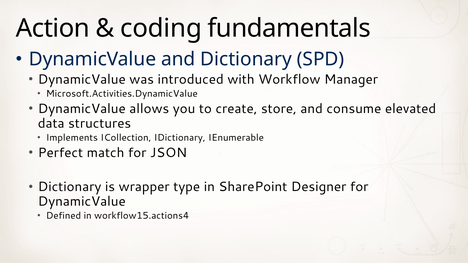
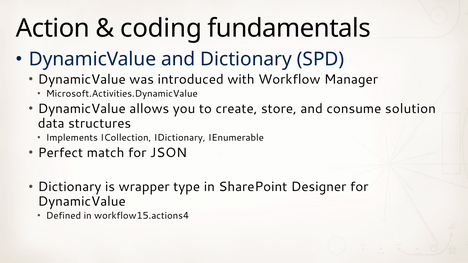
elevated: elevated -> solution
